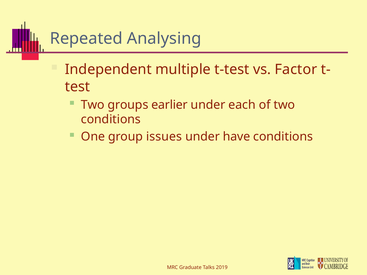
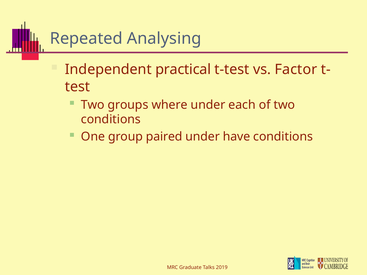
multiple: multiple -> practical
earlier: earlier -> where
issues: issues -> paired
